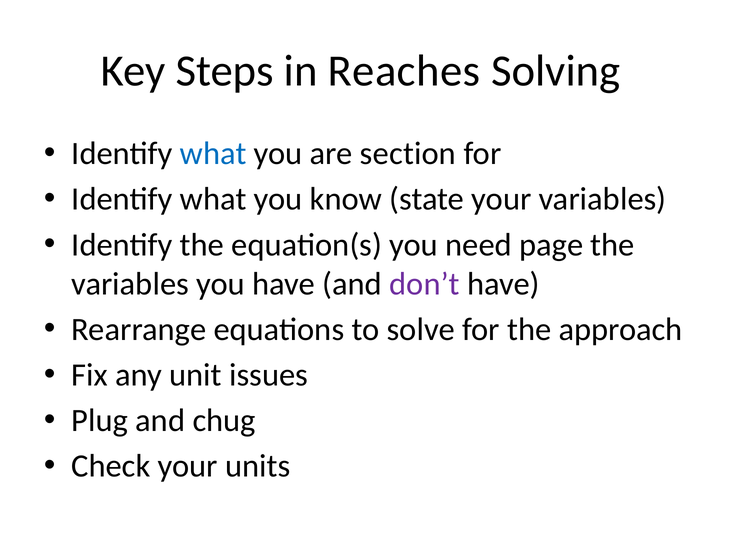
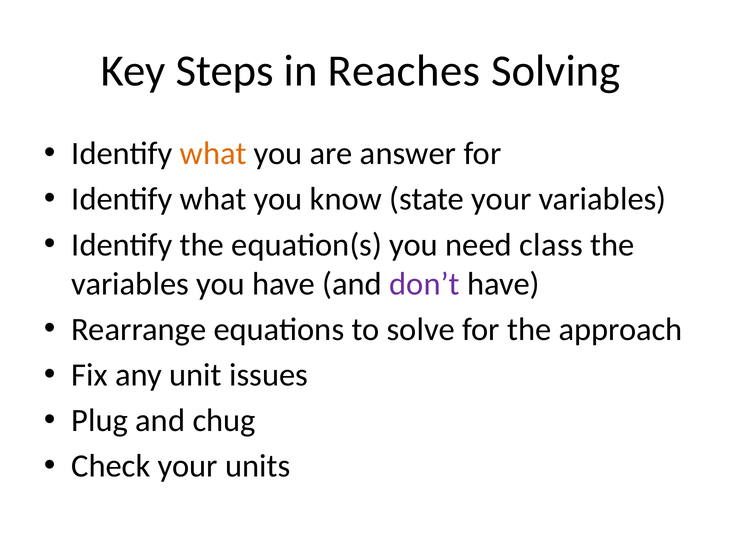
what at (213, 154) colour: blue -> orange
section: section -> answer
page: page -> class
